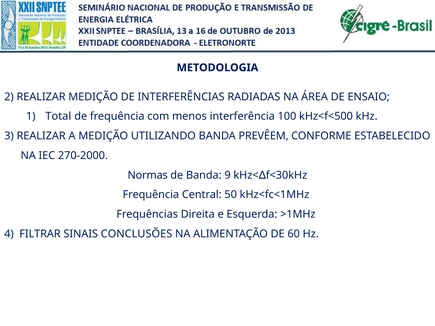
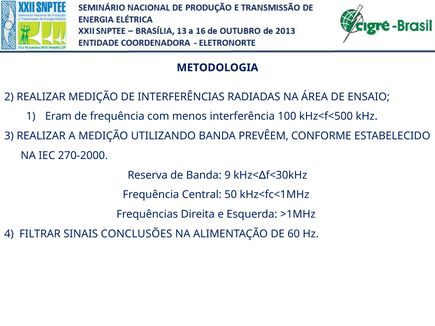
Total: Total -> Eram
Normas: Normas -> Reserva
